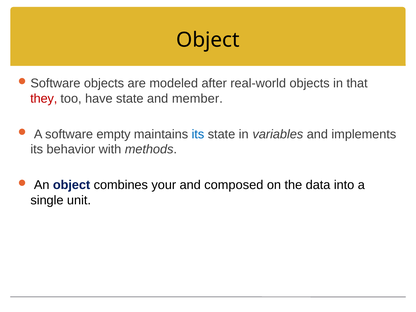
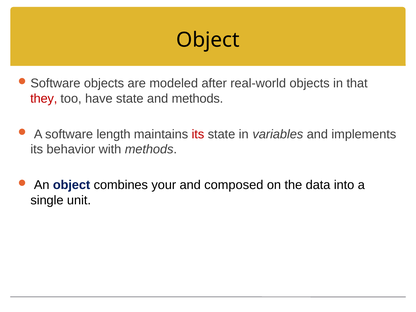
and member: member -> methods
empty: empty -> length
its at (198, 134) colour: blue -> red
